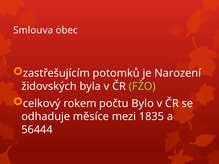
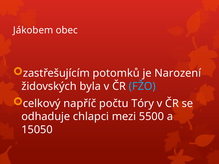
Smlouva: Smlouva -> Jákobem
FŽO colour: light green -> light blue
rokem: rokem -> napříč
Bylo: Bylo -> Tóry
měsíce: měsíce -> chlapci
1835: 1835 -> 5500
56444: 56444 -> 15050
